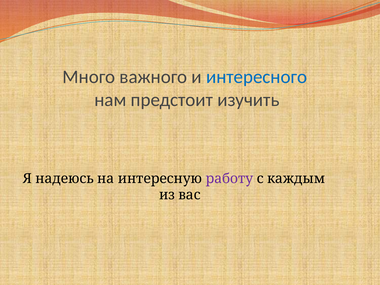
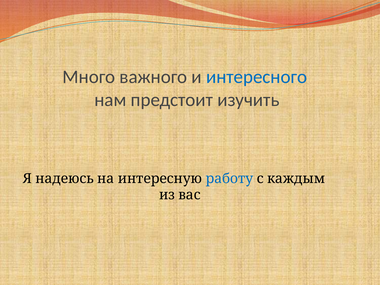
работу colour: purple -> blue
